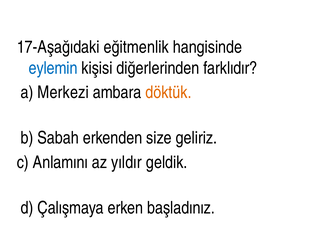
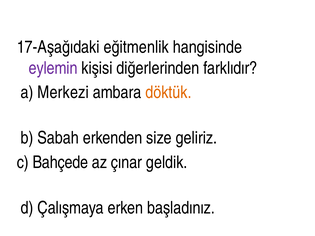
eylemin colour: blue -> purple
Anlamını: Anlamını -> Bahçede
yıldır: yıldır -> çınar
